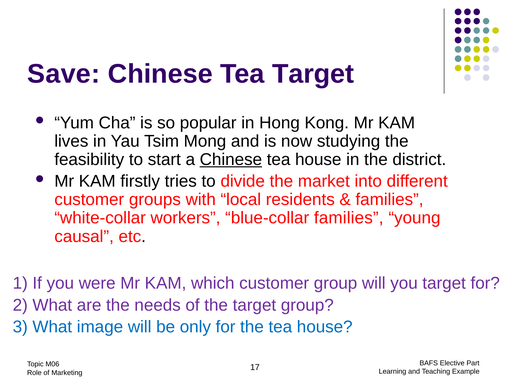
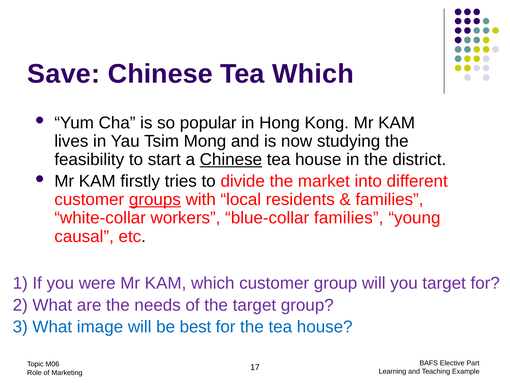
Tea Target: Target -> Which
groups underline: none -> present
only: only -> best
